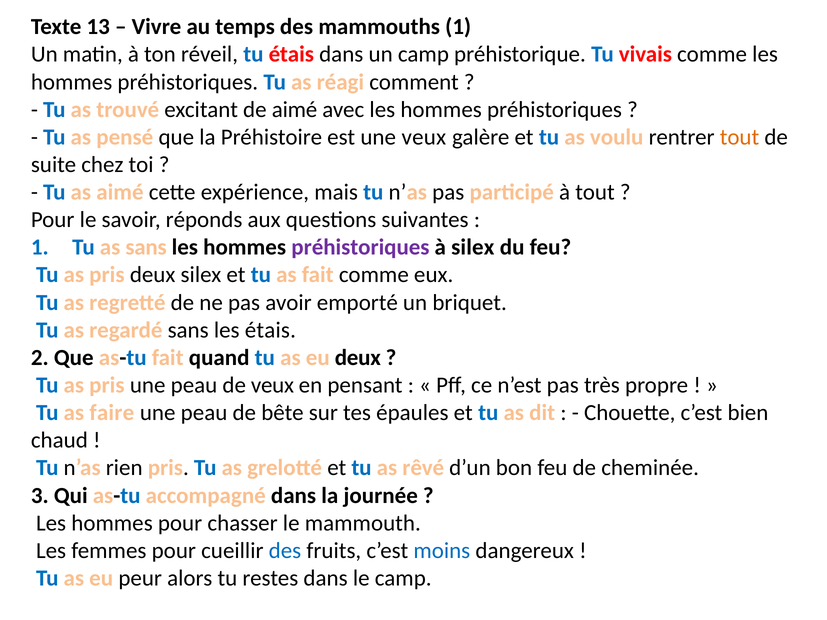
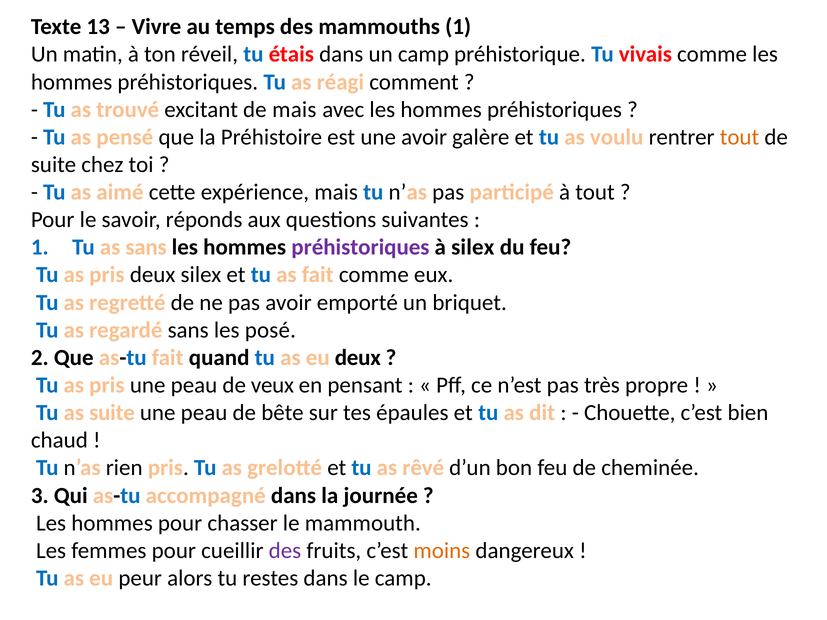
de aimé: aimé -> mais
une veux: veux -> avoir
les étais: étais -> posé
as faire: faire -> suite
des at (285, 551) colour: blue -> purple
moins colour: blue -> orange
